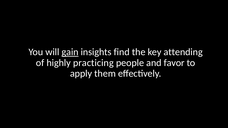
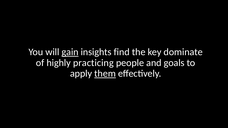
attending: attending -> dominate
favor: favor -> goals
them underline: none -> present
